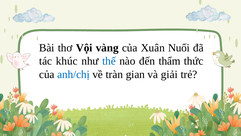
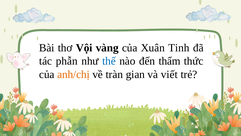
Nuối: Nuối -> Tinh
khúc: khúc -> phẫn
anh/chị colour: blue -> orange
giải: giải -> viết
